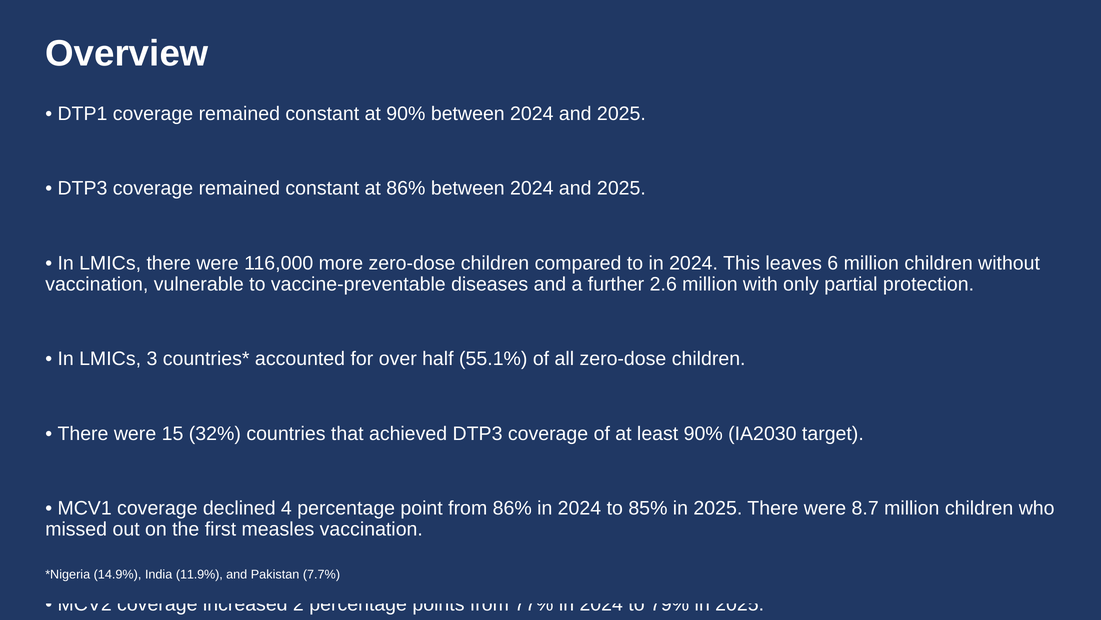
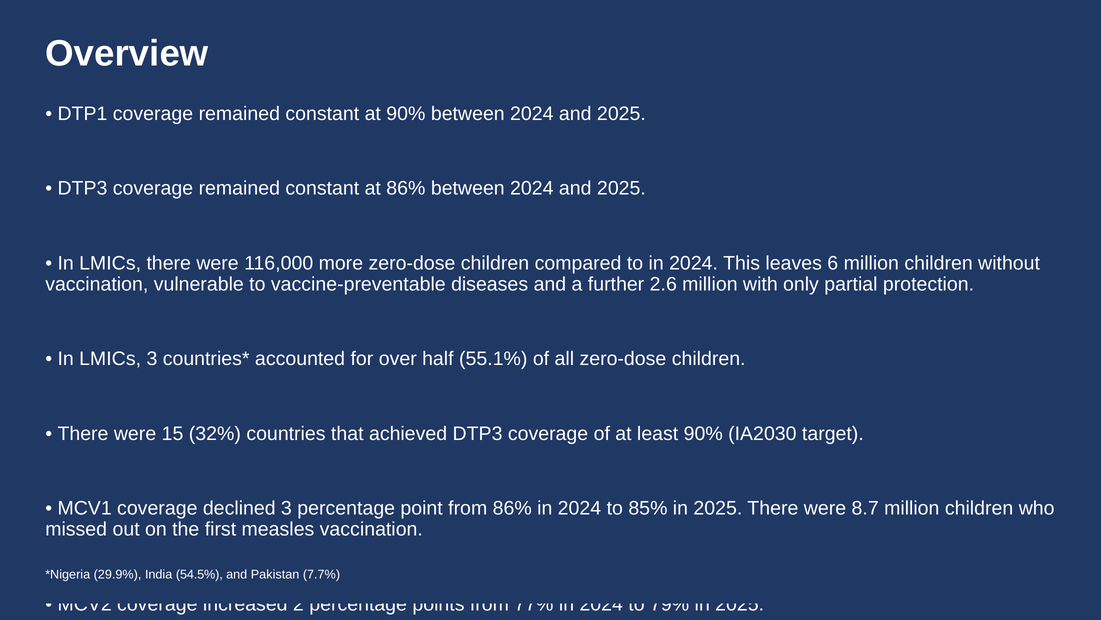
declined 4: 4 -> 3
14.9%: 14.9% -> 29.9%
11.9%: 11.9% -> 54.5%
